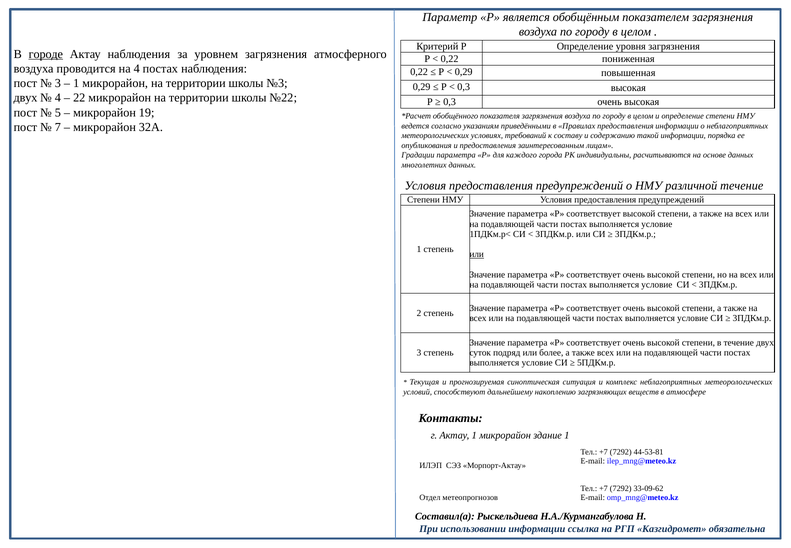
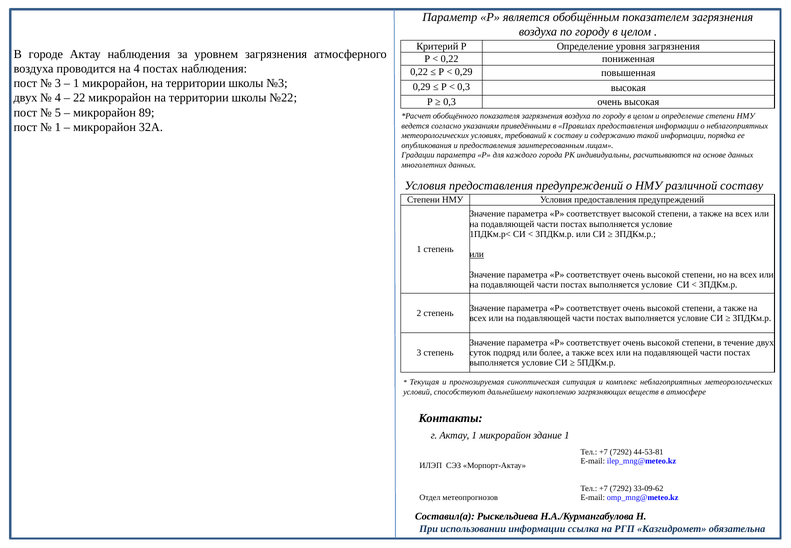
городе underline: present -> none
19: 19 -> 89
7 at (58, 127): 7 -> 1
различной течение: течение -> составу
